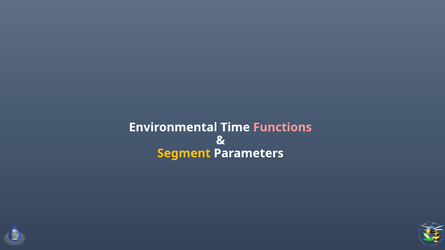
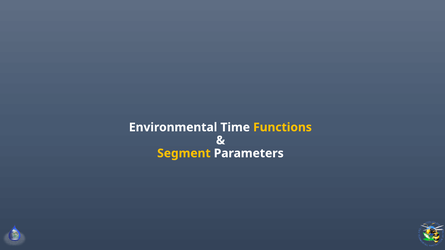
Functions colour: pink -> yellow
